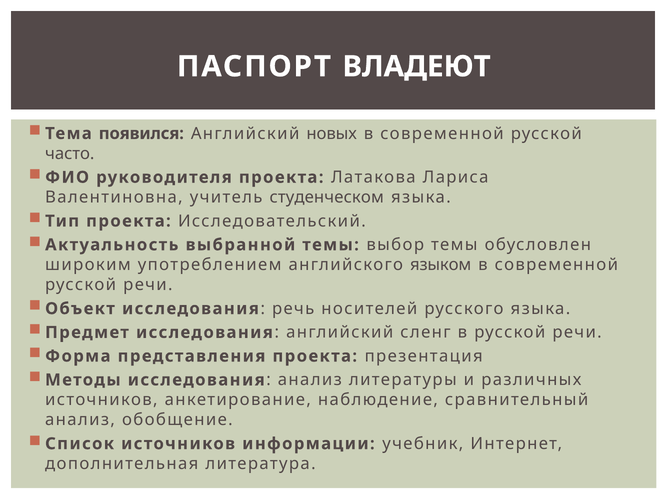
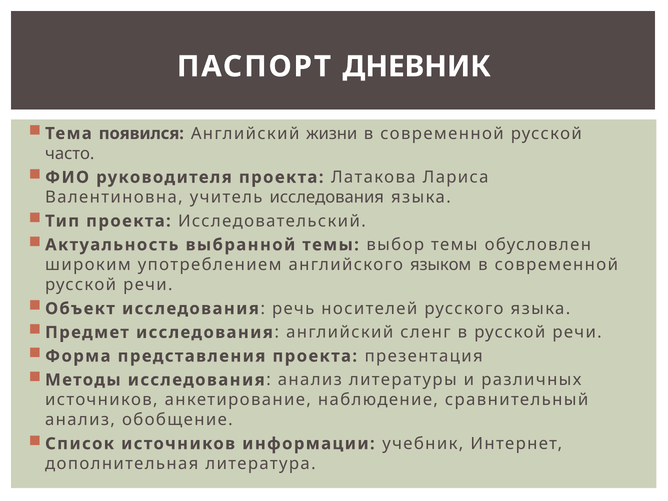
ВЛАДЕЮТ: ВЛАДЕЮТ -> ДНЕВНИК
новых: новых -> жизни
учитель студенческом: студенческом -> исследования
